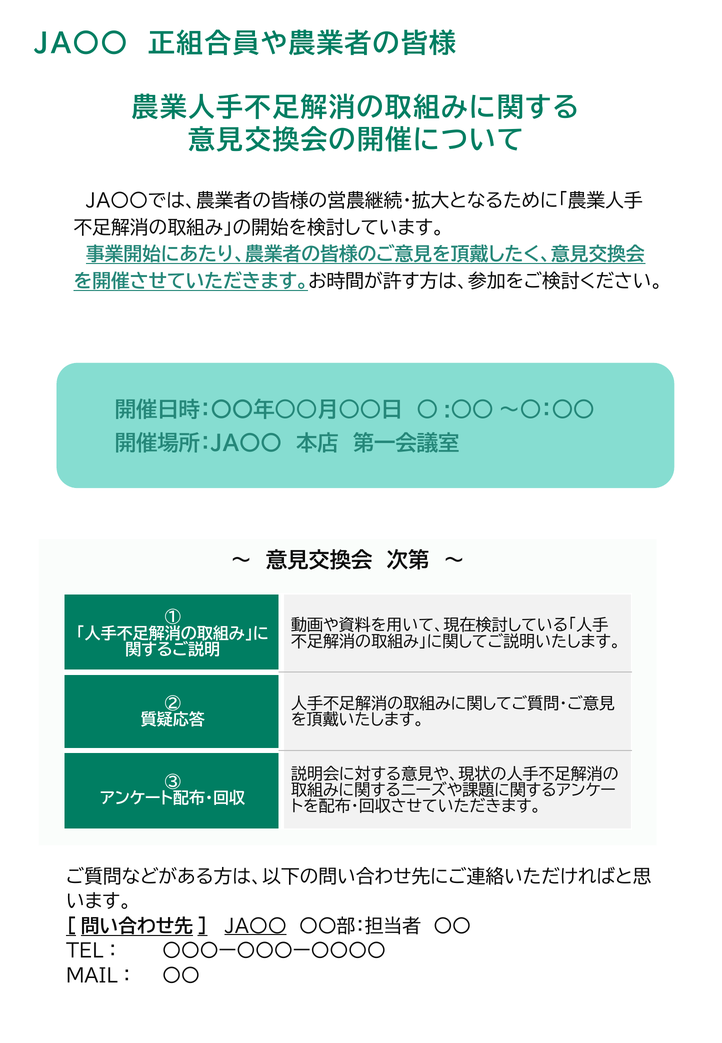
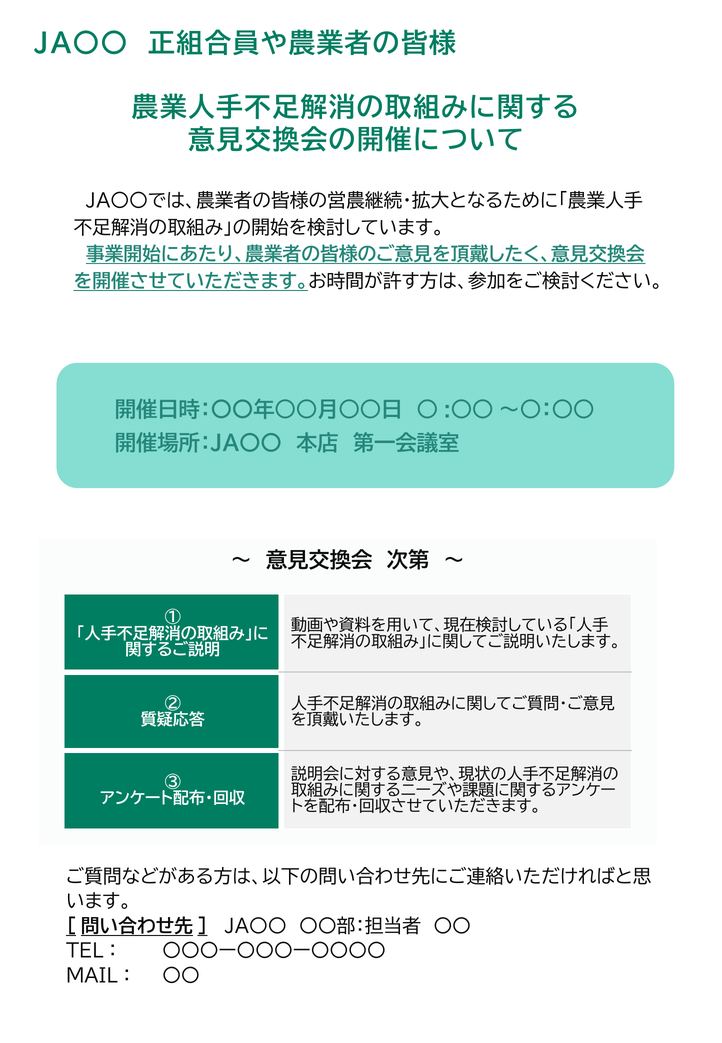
ＪＡ〇〇 at (256, 926) underline: present -> none
